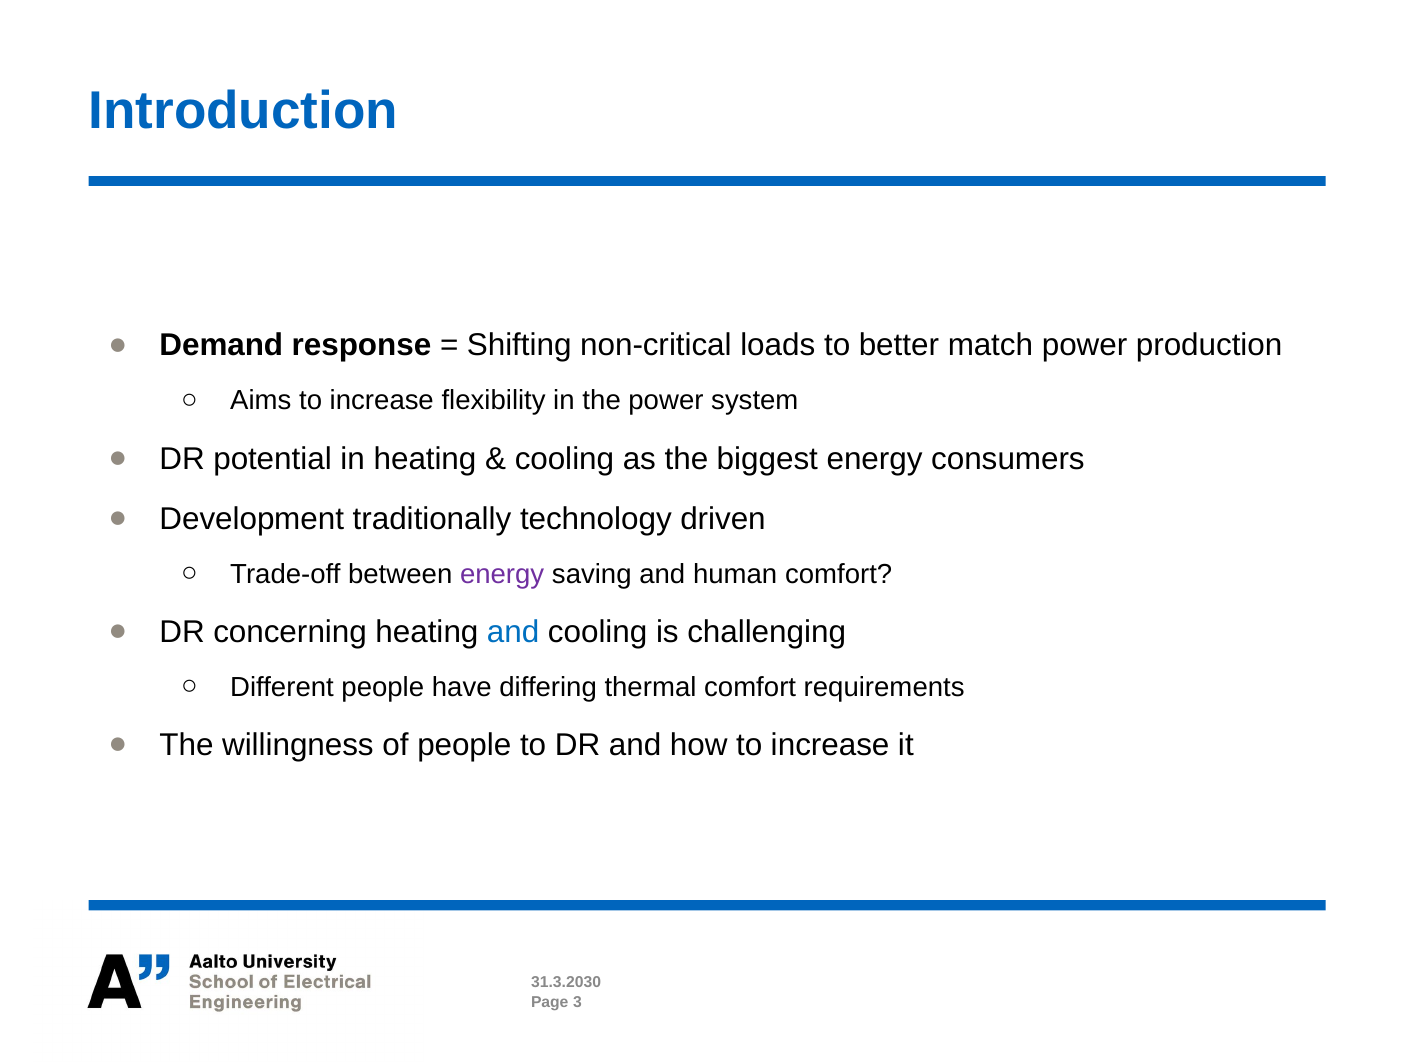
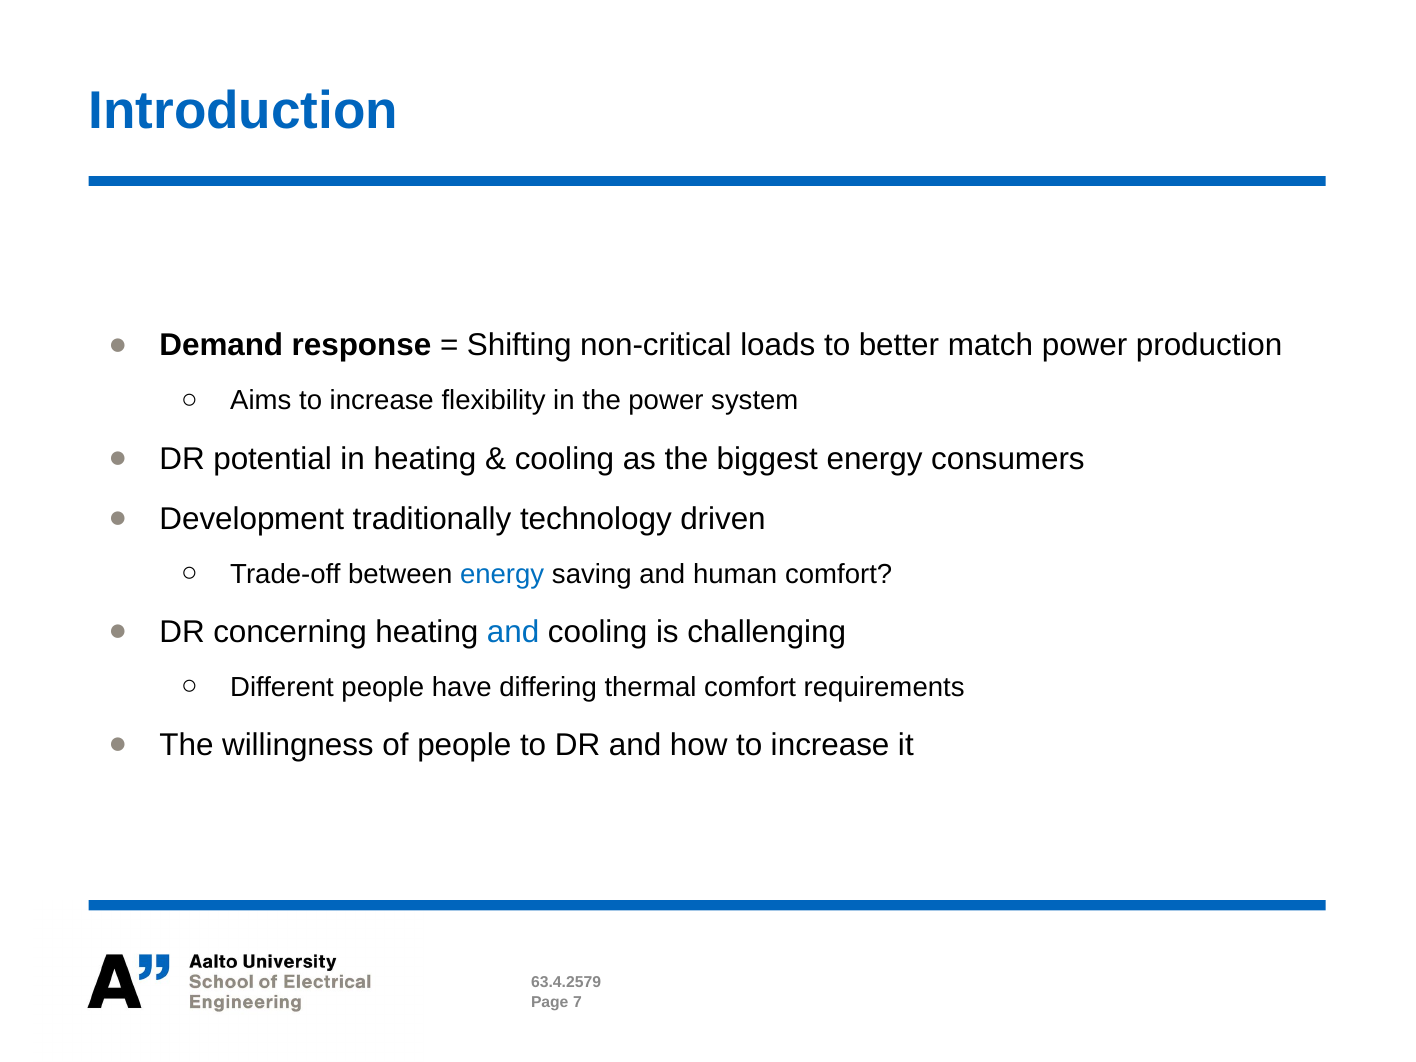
energy at (502, 574) colour: purple -> blue
31.3.2030: 31.3.2030 -> 63.4.2579
3: 3 -> 7
